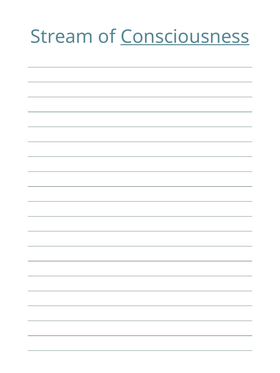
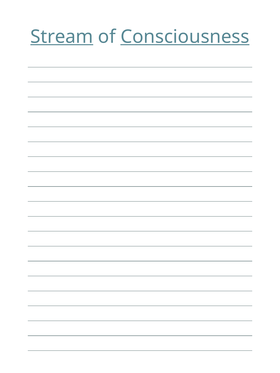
Stream underline: none -> present
